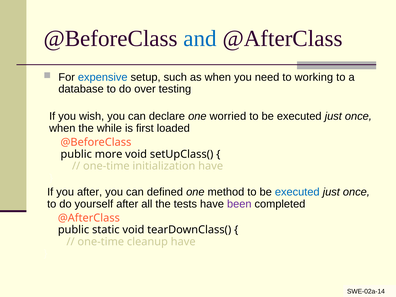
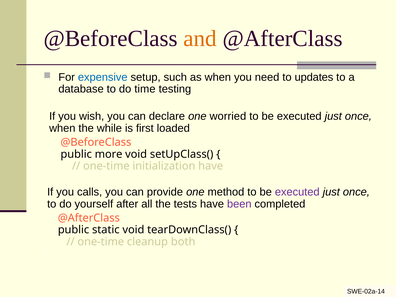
and colour: blue -> orange
working: working -> updates
over: over -> time
you after: after -> calls
defined: defined -> provide
executed at (297, 192) colour: blue -> purple
cleanup have: have -> both
